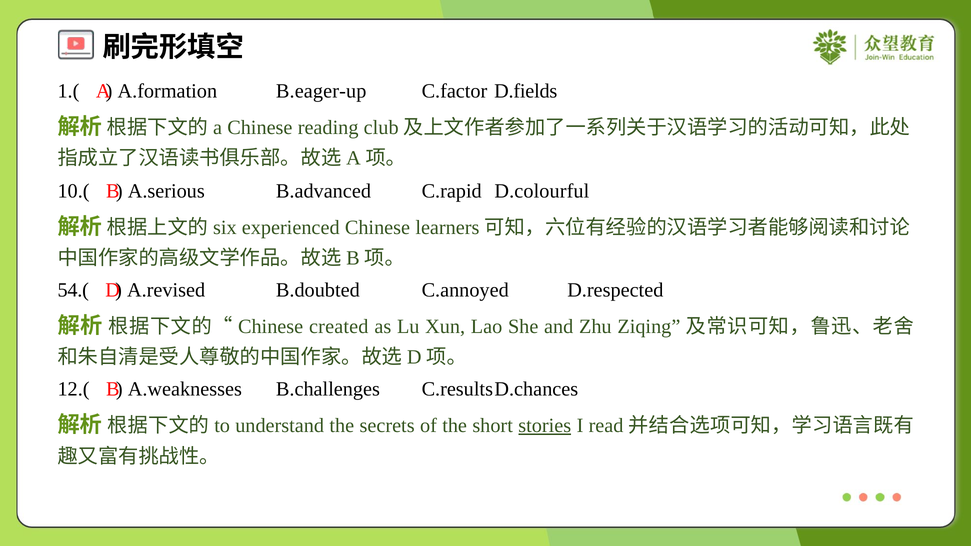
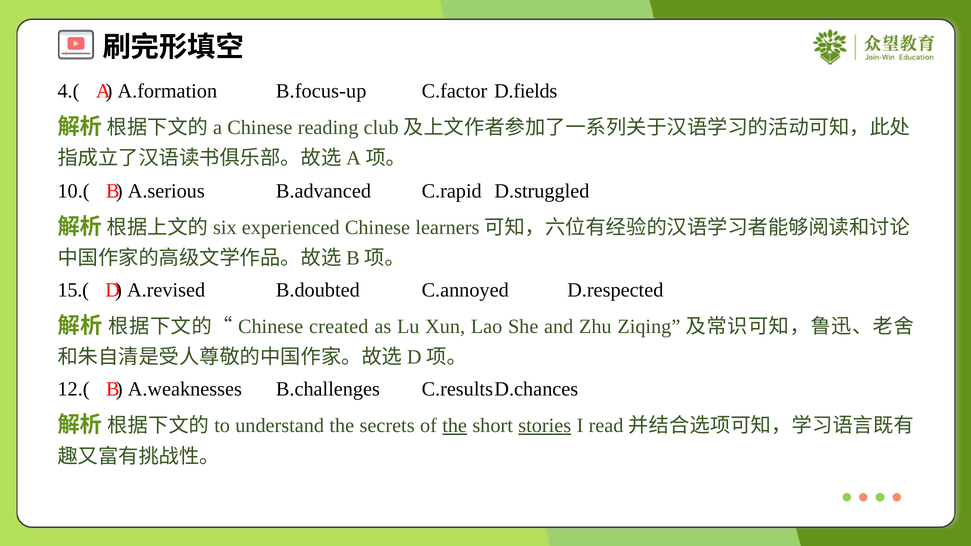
1.(: 1.( -> 4.(
B.eager-up: B.eager-up -> B.focus-up
D.colourful: D.colourful -> D.struggled
54.(: 54.( -> 15.(
the at (455, 426) underline: none -> present
